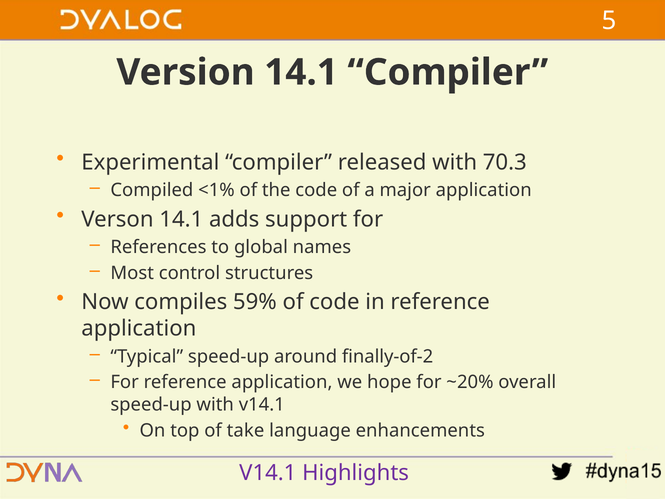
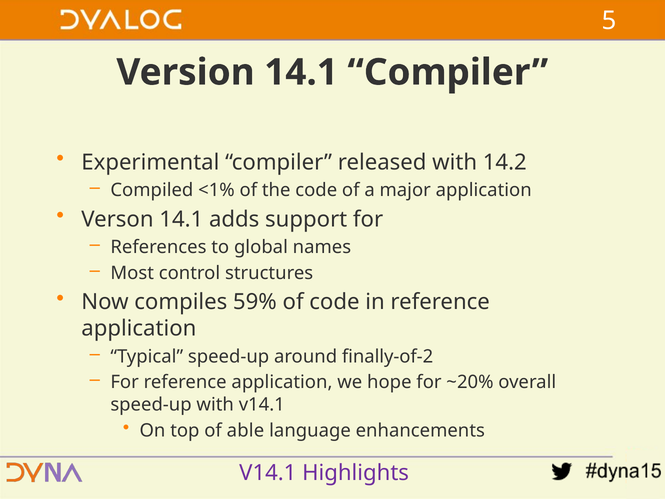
70.3: 70.3 -> 14.2
take: take -> able
